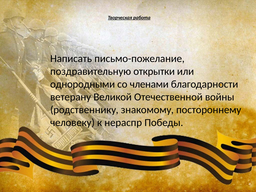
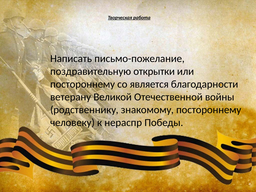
однородными at (83, 84): однородными -> постороннему
членами: членами -> является
